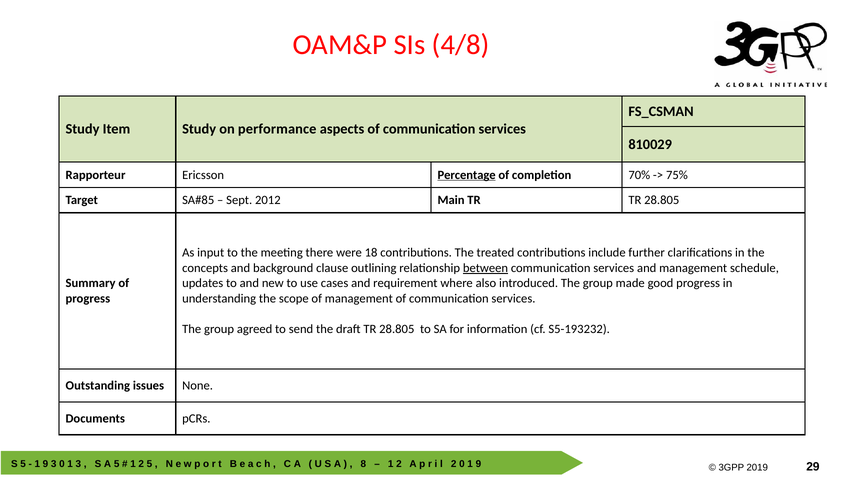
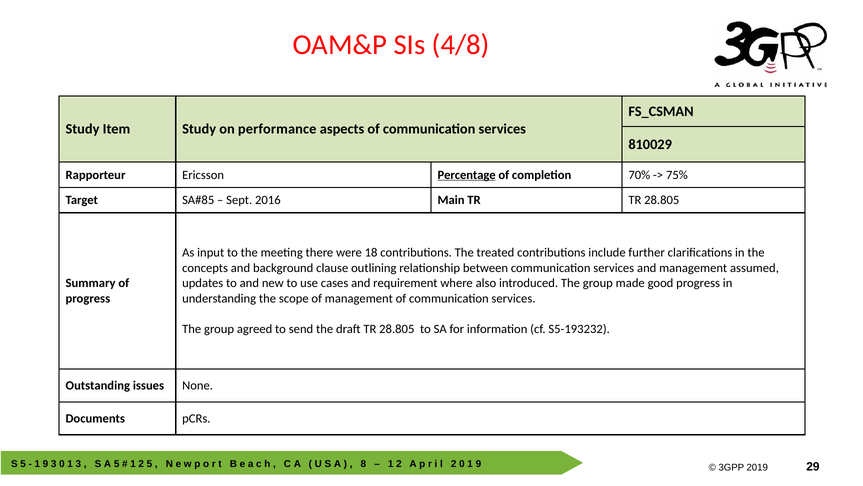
Sept 2012: 2012 -> 2016
between underline: present -> none
schedule: schedule -> assumed
